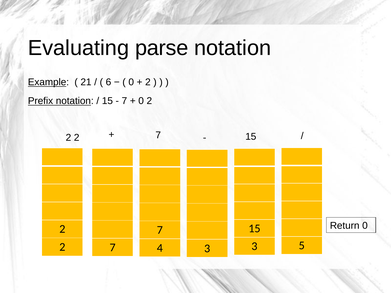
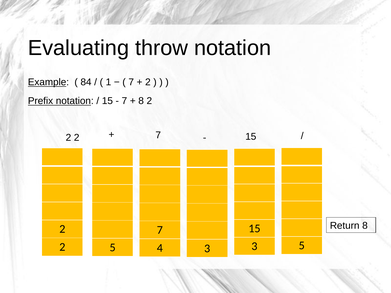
parse: parse -> throw
21: 21 -> 84
6: 6 -> 1
0 at (131, 82): 0 -> 7
0 at (141, 101): 0 -> 8
Return 0: 0 -> 8
2 7: 7 -> 5
